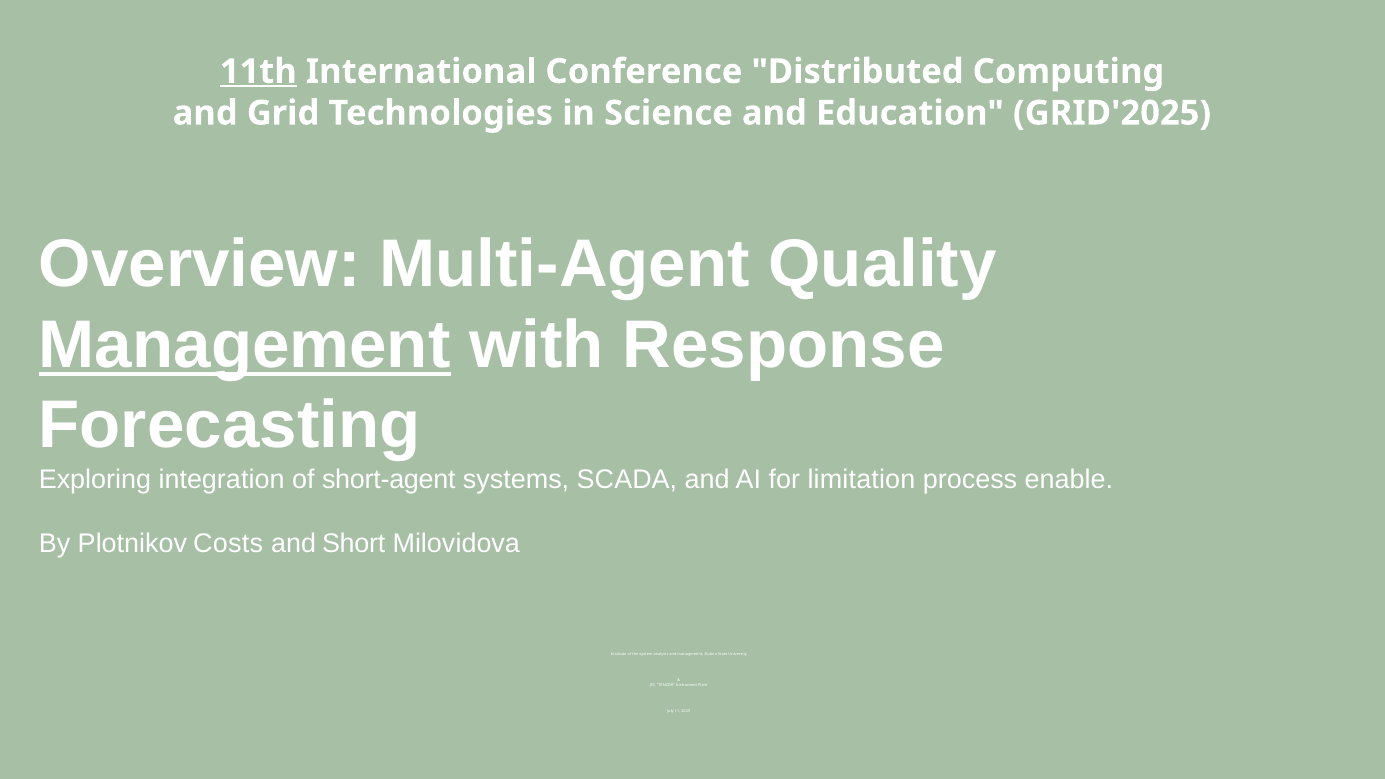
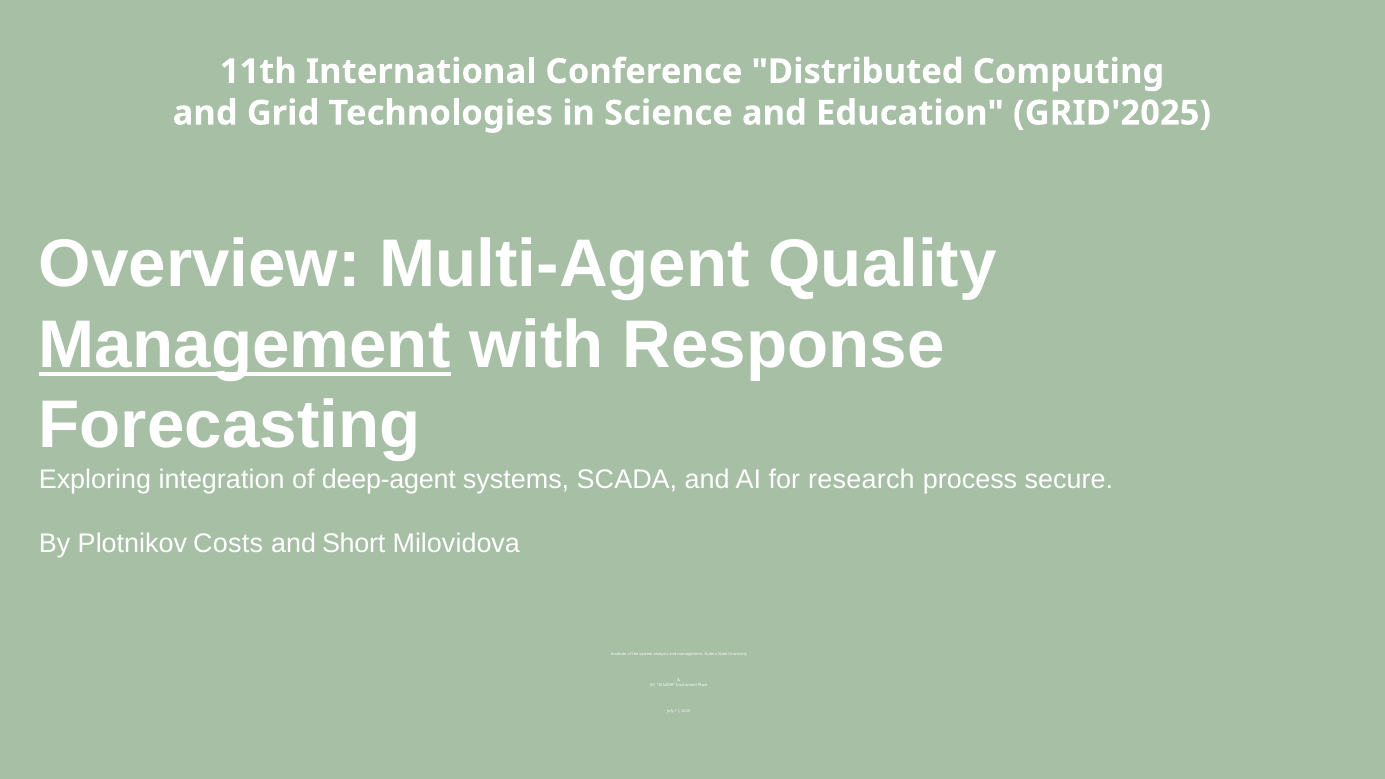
11th underline: present -> none
short-agent: short-agent -> deep-agent
limitation: limitation -> research
enable: enable -> secure
